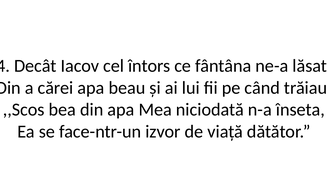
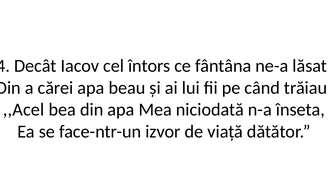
,,Scos: ,,Scos -> ,,Acel
